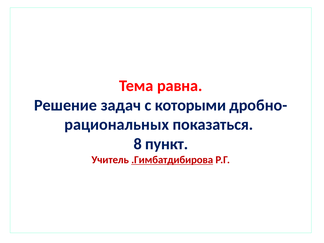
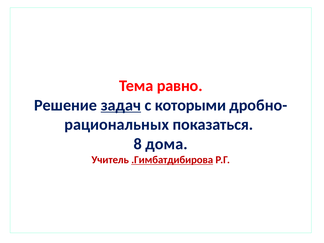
равна: равна -> равно
задач underline: none -> present
пункт: пункт -> дома
